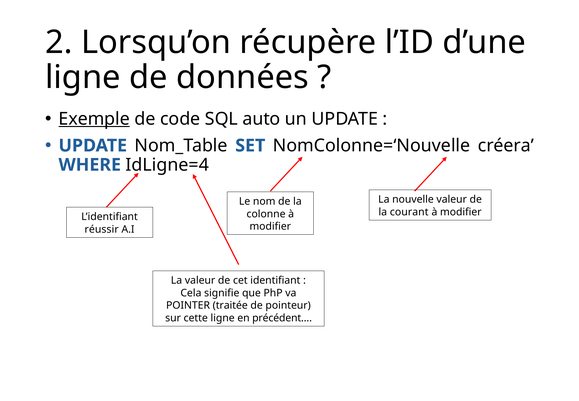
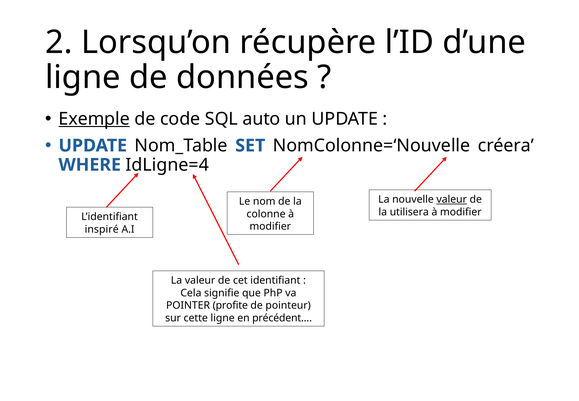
valeur at (452, 199) underline: none -> present
courant: courant -> utilisera
réussir: réussir -> inspiré
traitée: traitée -> profite
